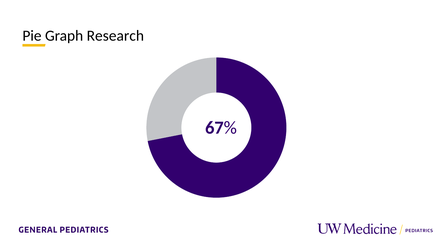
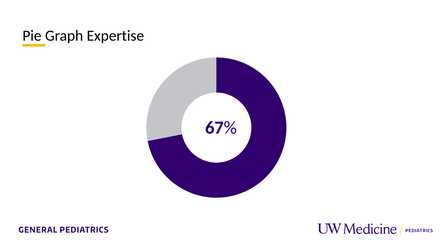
Research: Research -> Expertise
